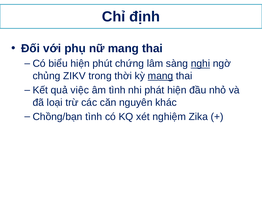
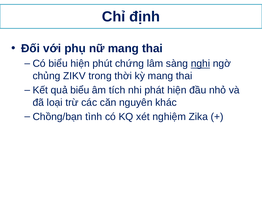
mang at (160, 76) underline: present -> none
quả việc: việc -> biểu
âm tình: tình -> tích
